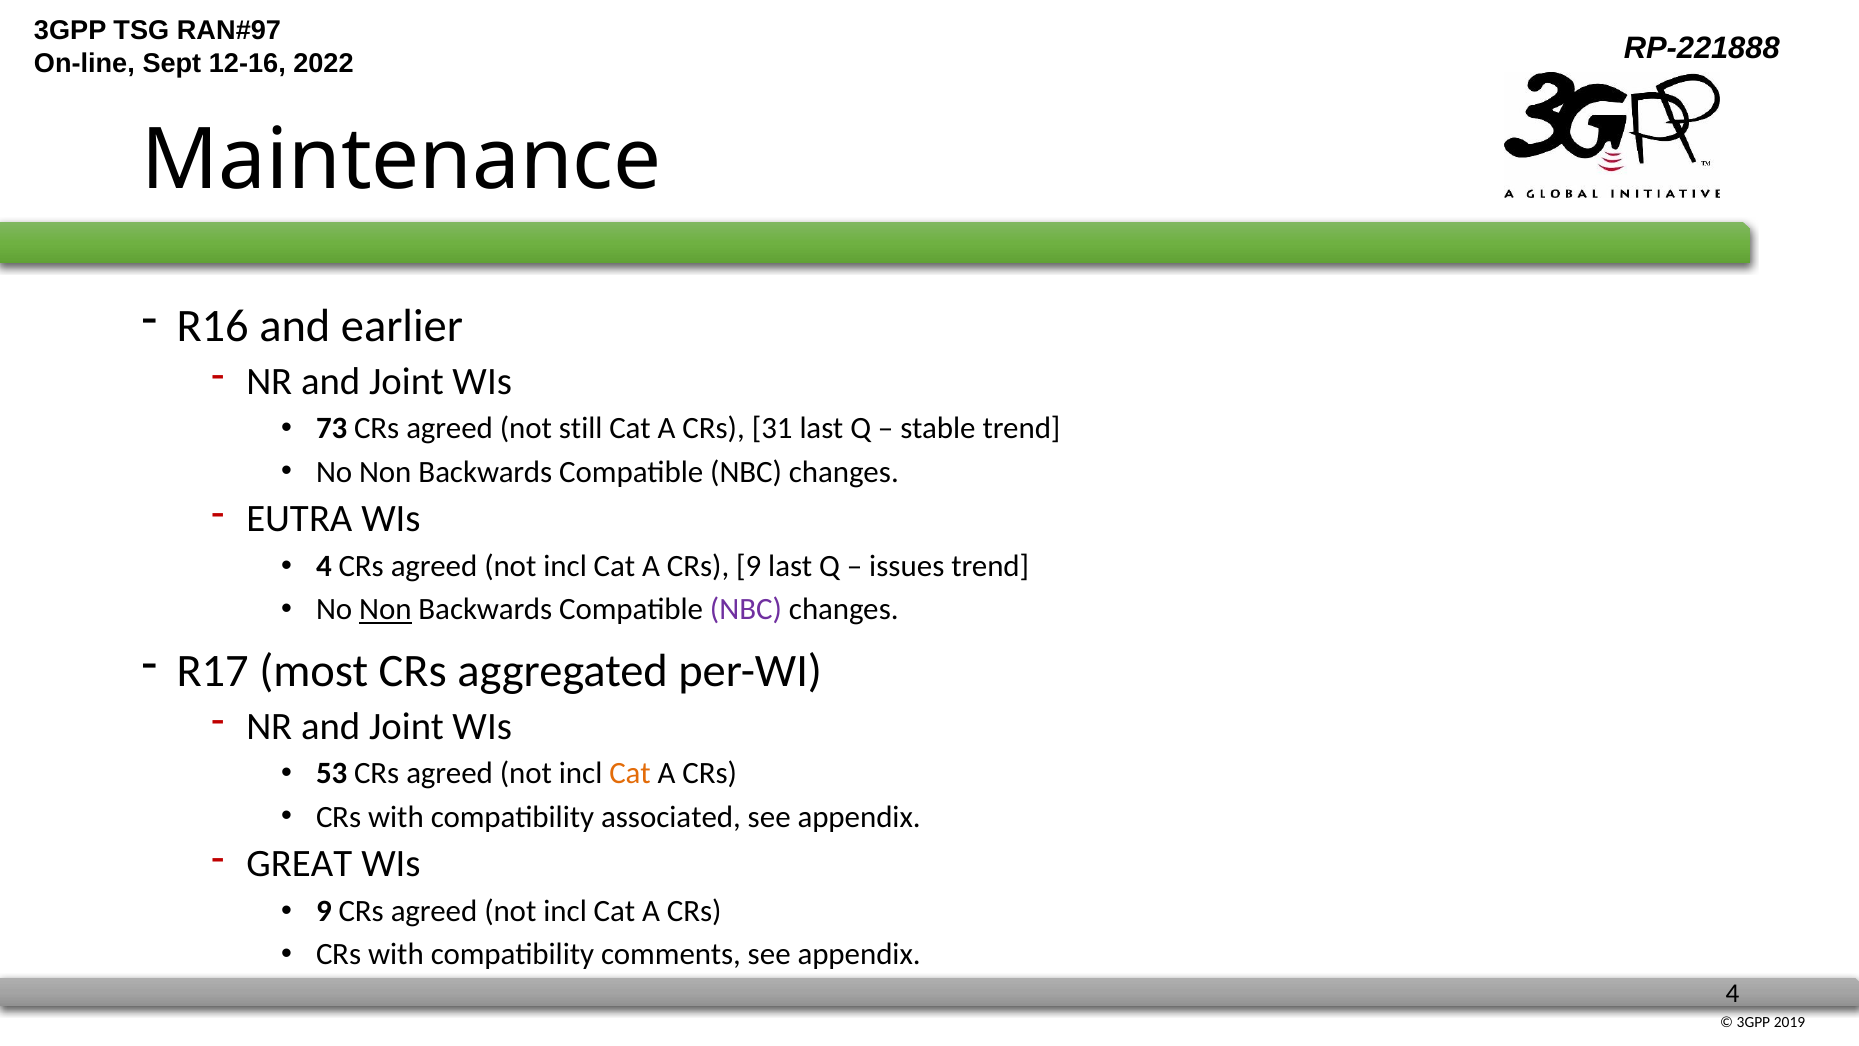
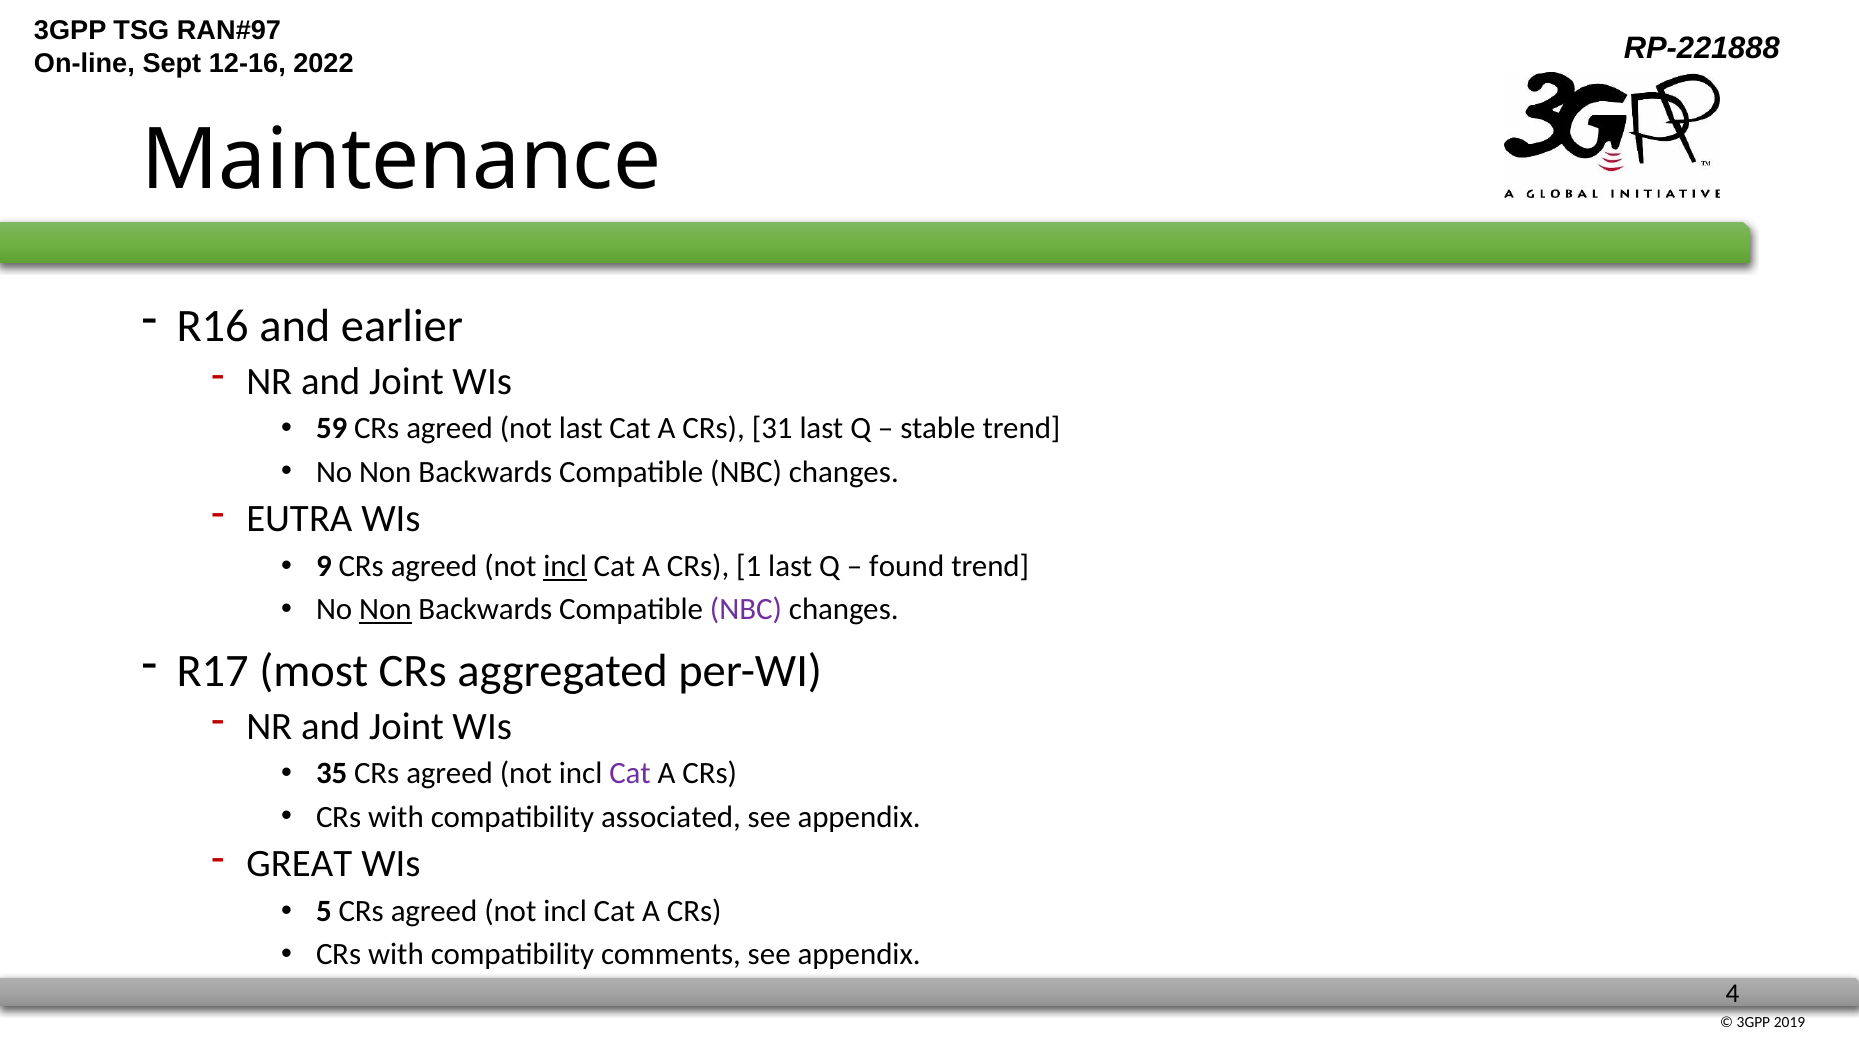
73: 73 -> 59
not still: still -> last
4 at (324, 566): 4 -> 9
incl at (565, 566) underline: none -> present
CRs 9: 9 -> 1
issues: issues -> found
53: 53 -> 35
Cat at (630, 773) colour: orange -> purple
9 at (324, 911): 9 -> 5
